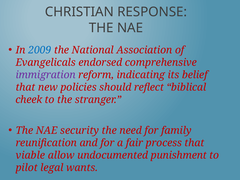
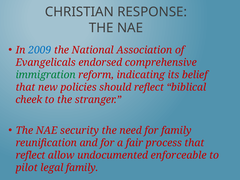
immigration colour: purple -> green
viable at (30, 155): viable -> reflect
punishment: punishment -> enforceable
legal wants: wants -> family
